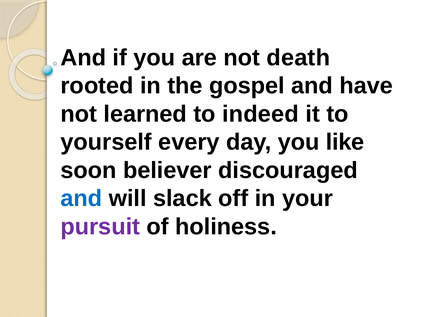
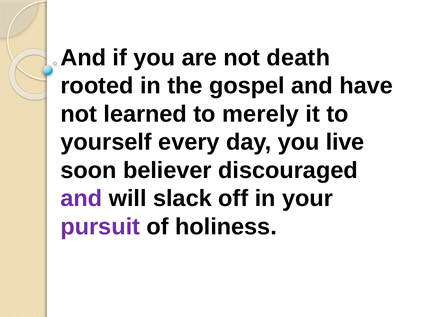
indeed: indeed -> merely
like: like -> live
and at (81, 199) colour: blue -> purple
